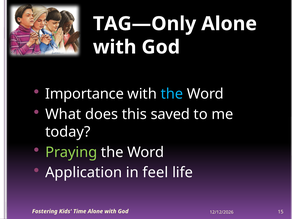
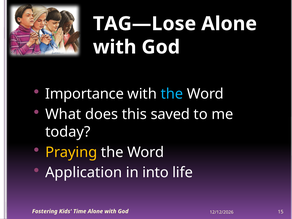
TAG—Only: TAG—Only -> TAG—Lose
Praying colour: light green -> yellow
feel: feel -> into
